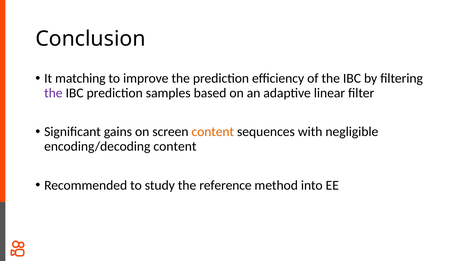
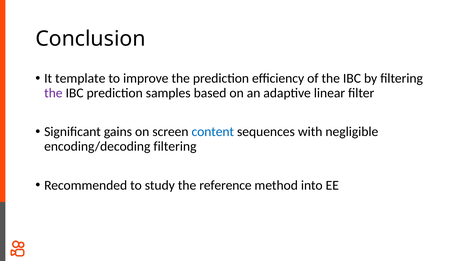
matching: matching -> template
content at (213, 132) colour: orange -> blue
encoding/decoding content: content -> filtering
